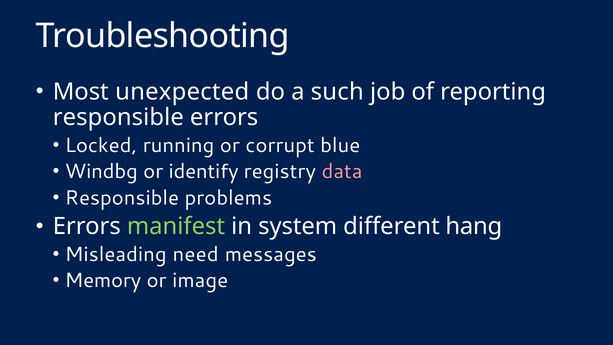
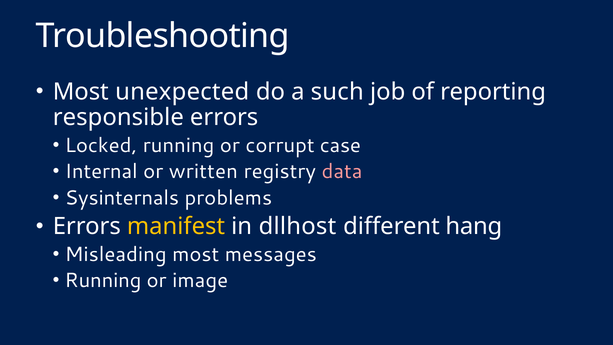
blue: blue -> case
Windbg: Windbg -> Internal
identify: identify -> written
Responsible at (122, 198): Responsible -> Sysinternals
manifest colour: light green -> yellow
system: system -> dllhost
Misleading need: need -> most
Memory at (103, 280): Memory -> Running
